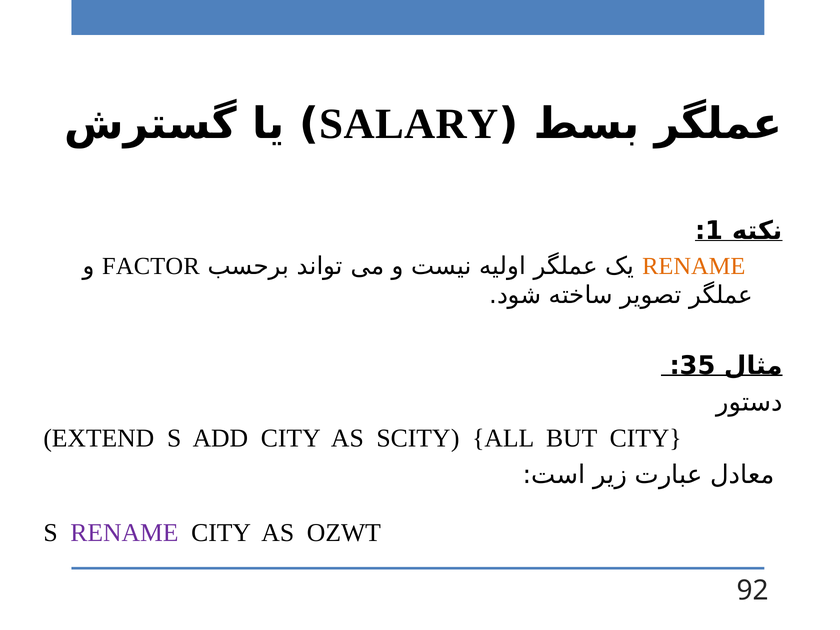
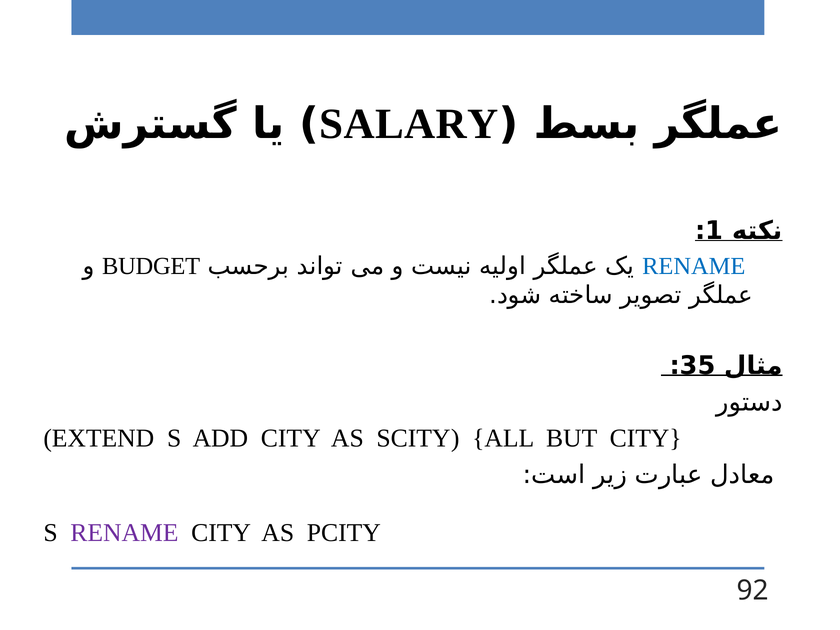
FACTOR: FACTOR -> BUDGET
RENAME at (694, 266) colour: orange -> blue
OZWT: OZWT -> PCITY
